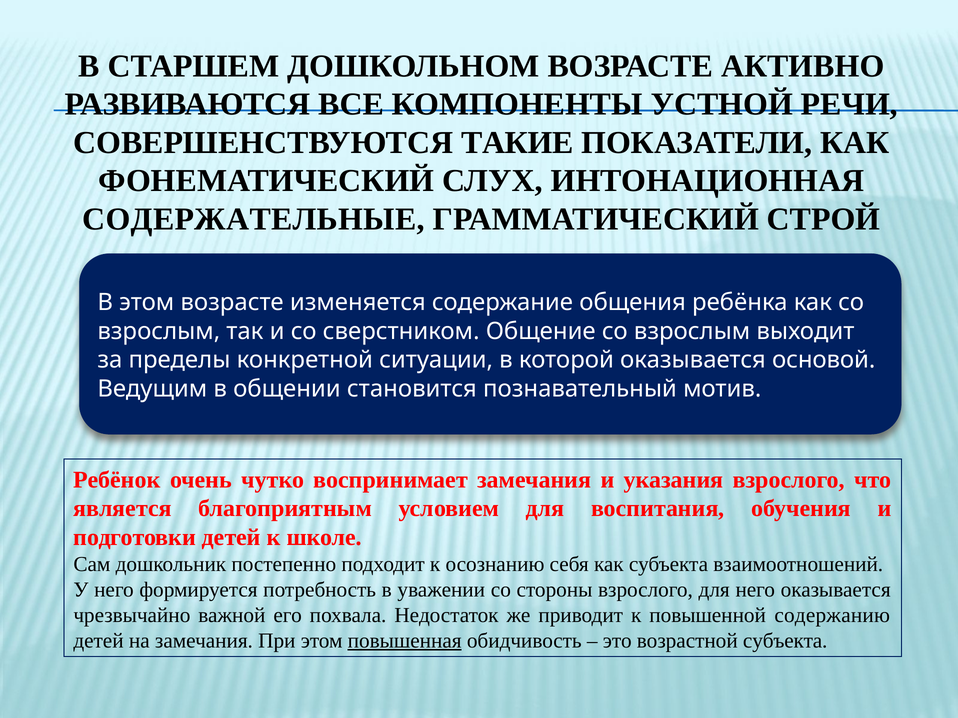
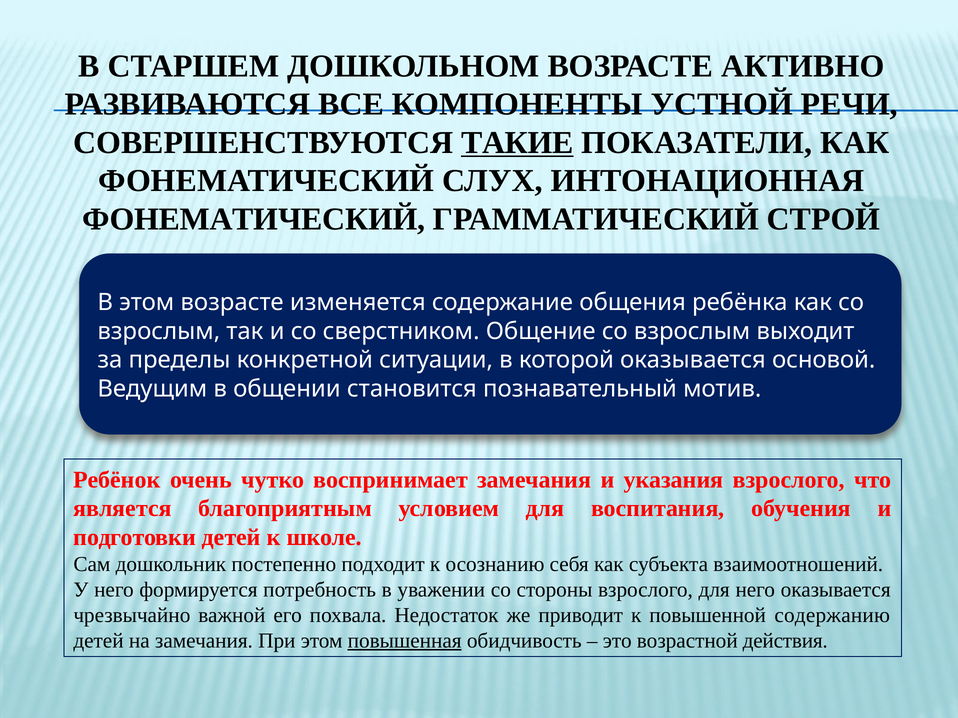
ТАКИЕ underline: none -> present
СОДЕРЖАТЕЛЬНЫЕ at (254, 219): СОДЕРЖАТЕЛЬНЫЕ -> ФОНЕМАТИЧЕСКИЙ
возрастной субъекта: субъекта -> действия
